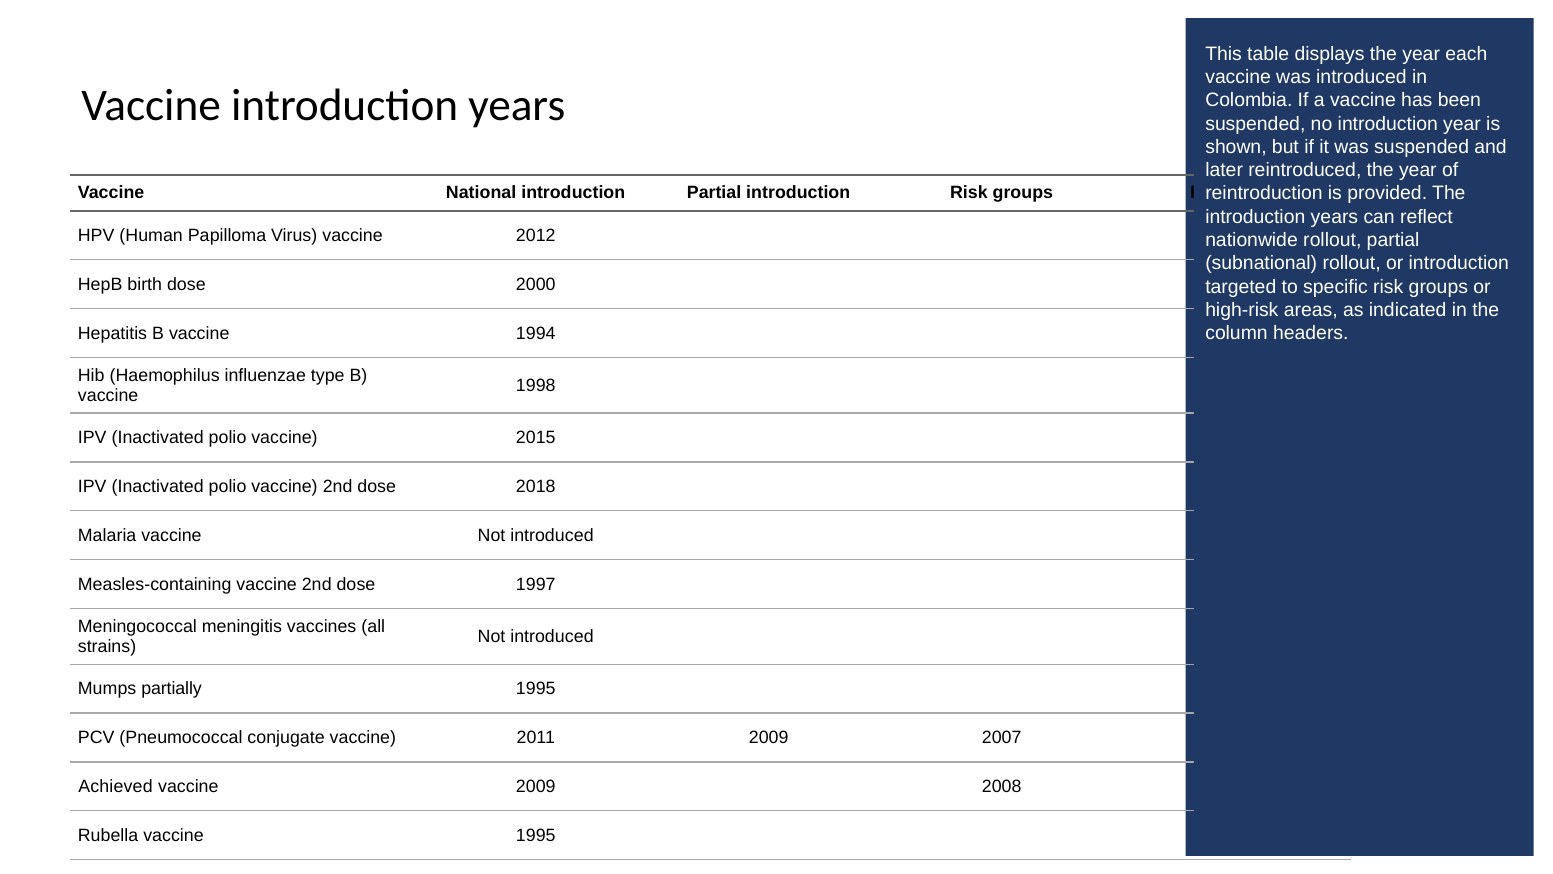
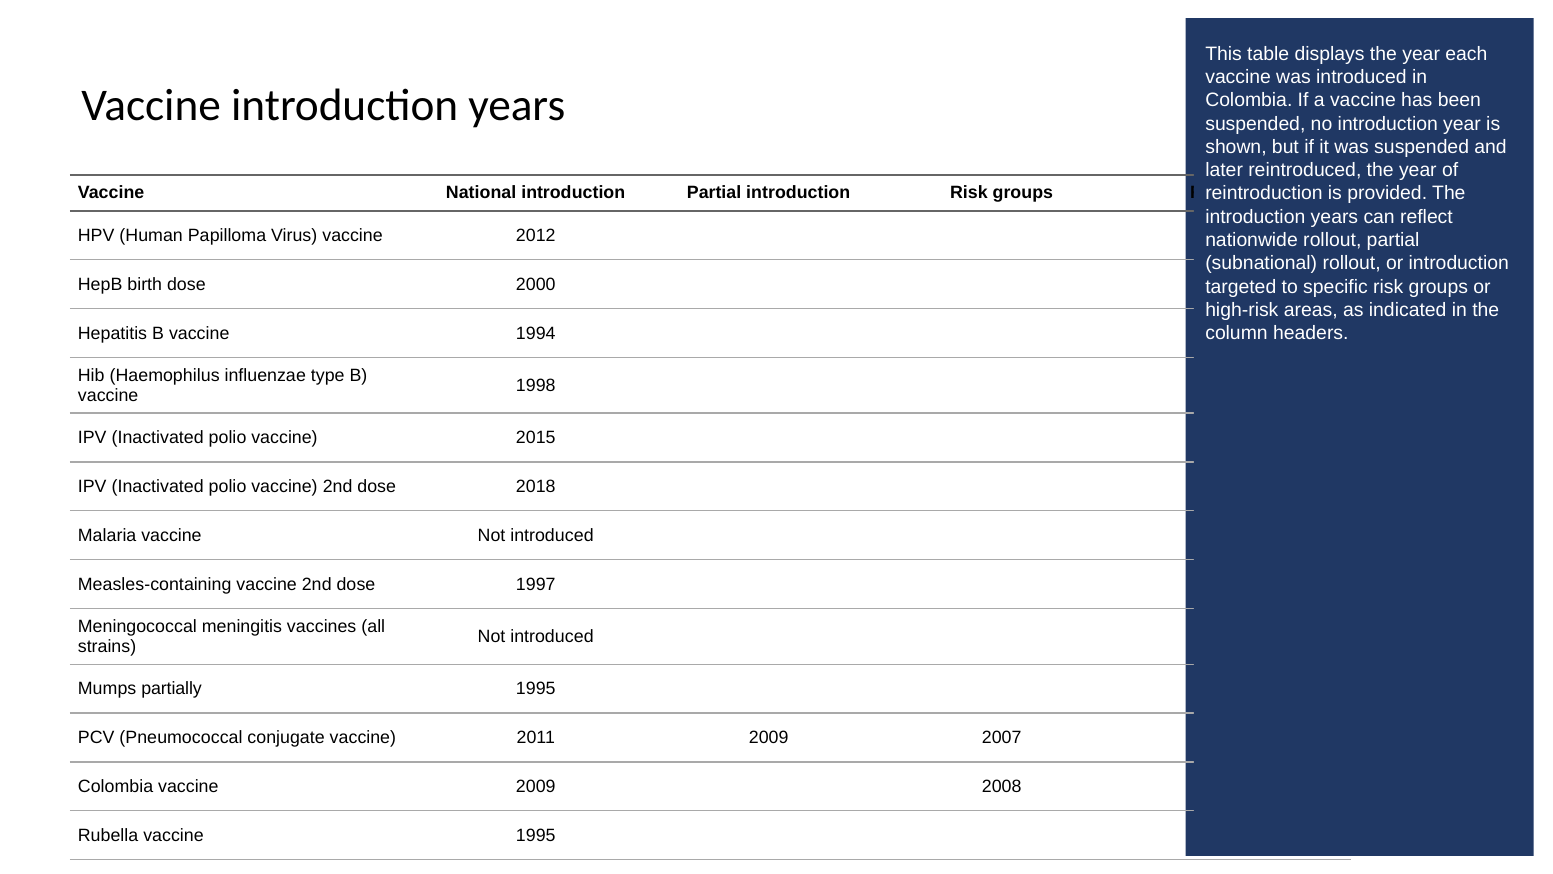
Achieved at (115, 786): Achieved -> Colombia
